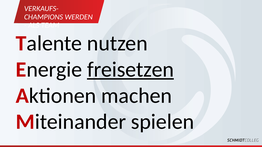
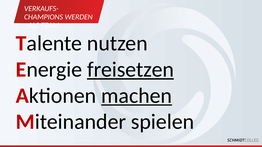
machen underline: none -> present
